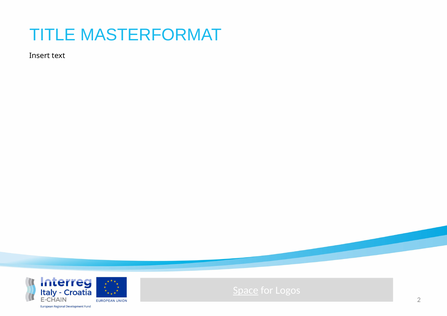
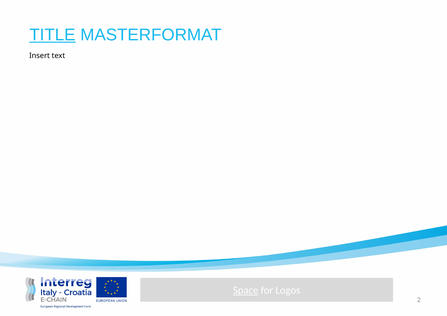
TITLE underline: none -> present
